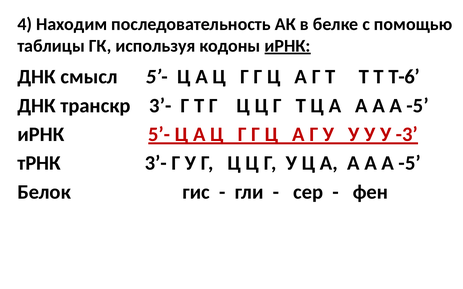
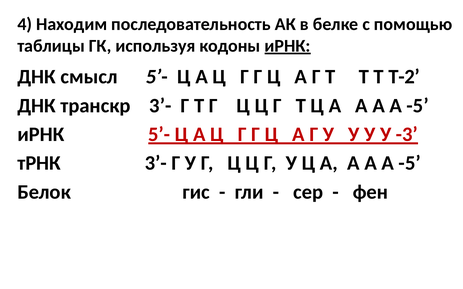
Т-6: Т-6 -> Т-2
